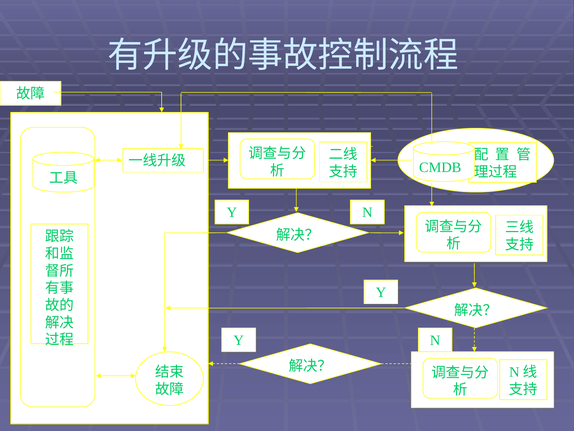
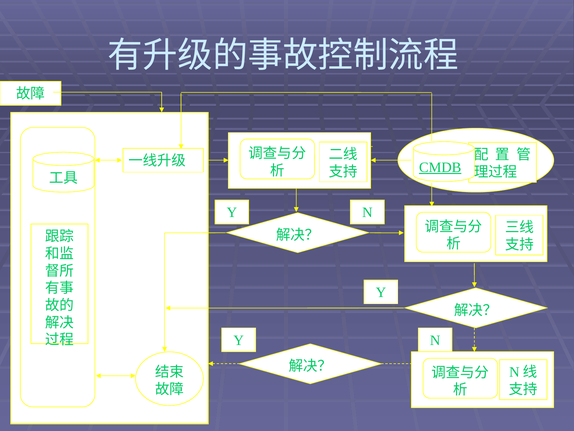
CMDB underline: none -> present
